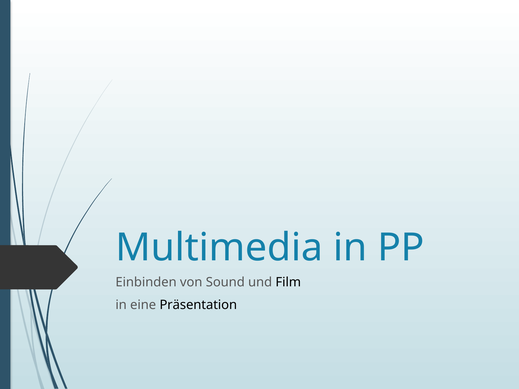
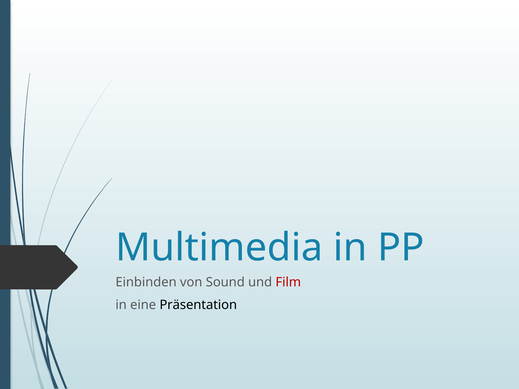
Film colour: black -> red
